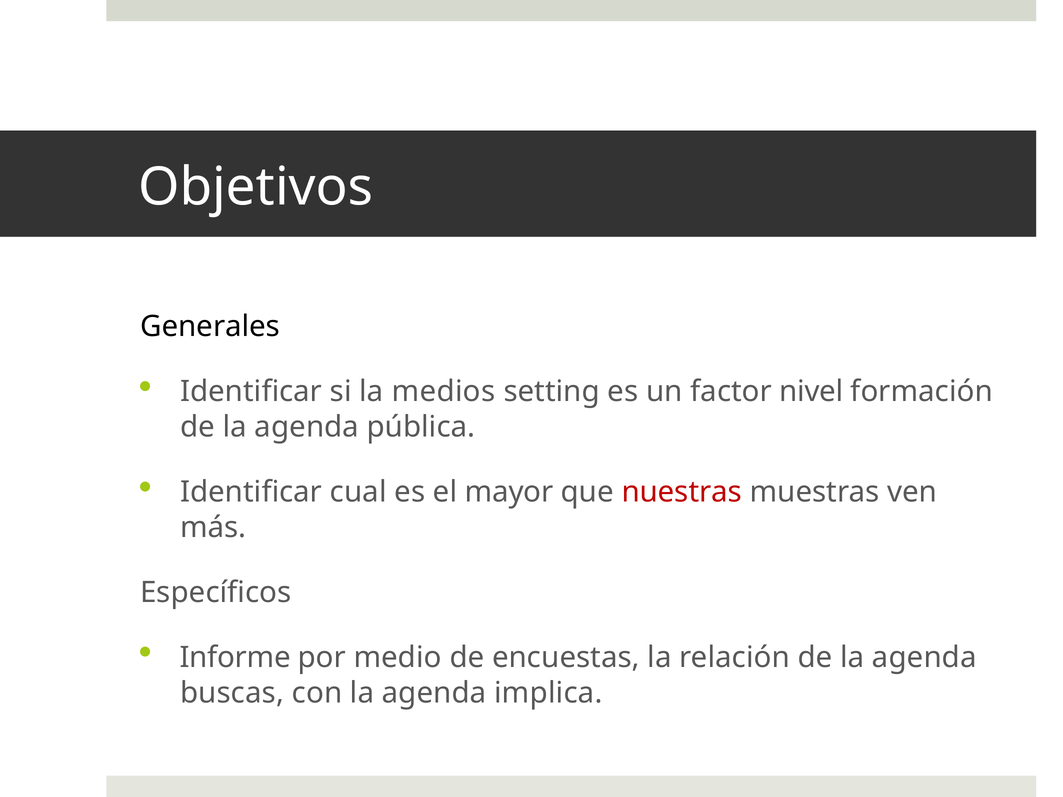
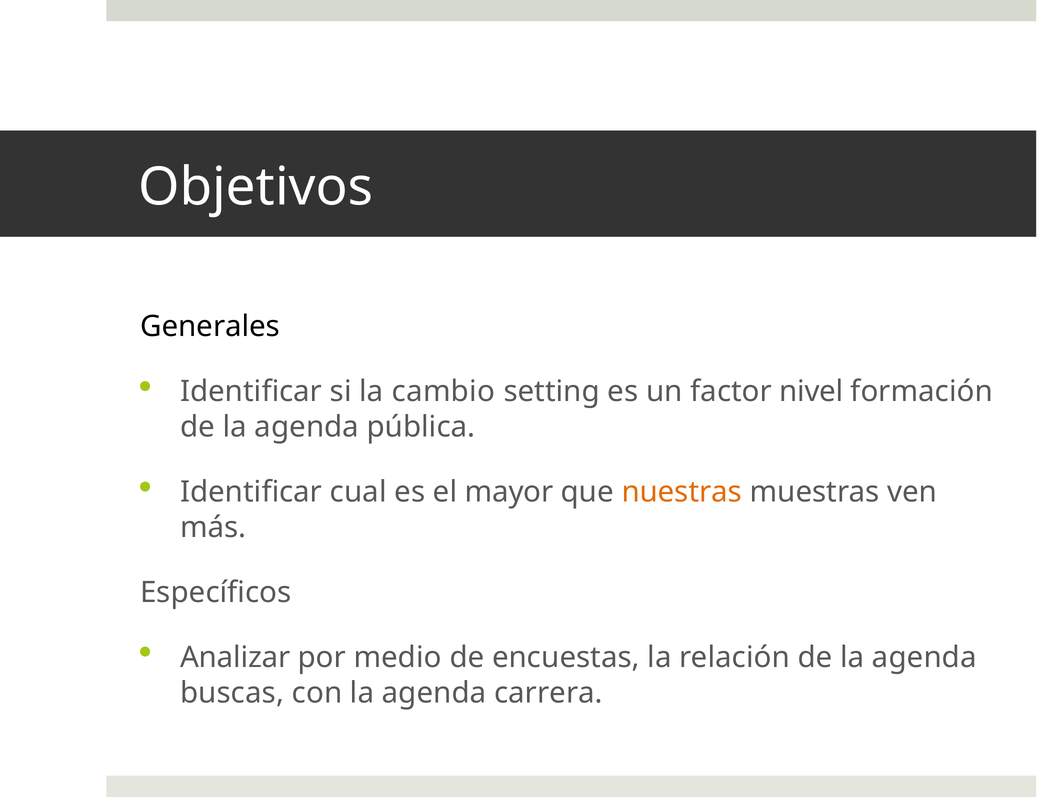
medios: medios -> cambio
nuestras colour: red -> orange
Informe: Informe -> Analizar
implica: implica -> carrera
